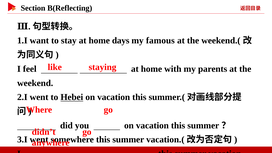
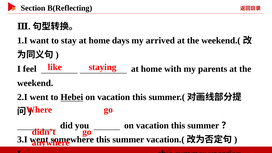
famous: famous -> arrived
